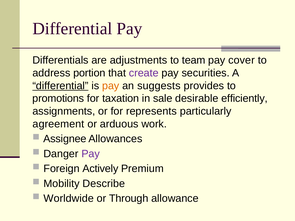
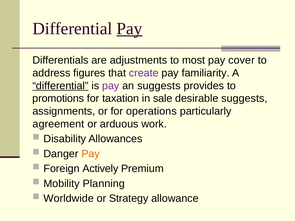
Pay at (129, 29) underline: none -> present
team: team -> most
portion: portion -> figures
securities: securities -> familiarity
pay at (111, 86) colour: orange -> purple
desirable efficiently: efficiently -> suggests
represents: represents -> operations
Assignee: Assignee -> Disability
Pay at (91, 154) colour: purple -> orange
Describe: Describe -> Planning
Through: Through -> Strategy
